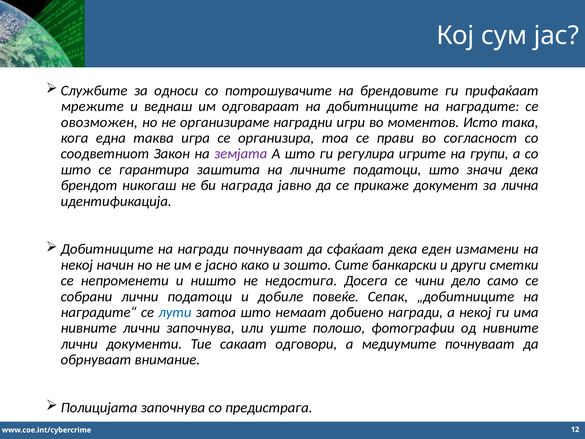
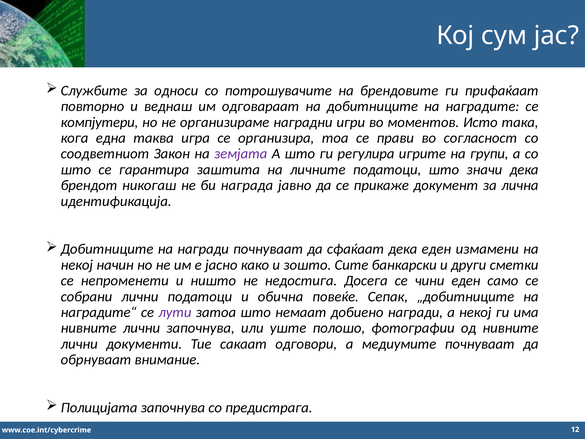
мрежите: мрежите -> повторно
овозможен: овозможен -> компјутери
чини дело: дело -> еден
добиле: добиле -> обична
лути colour: blue -> purple
